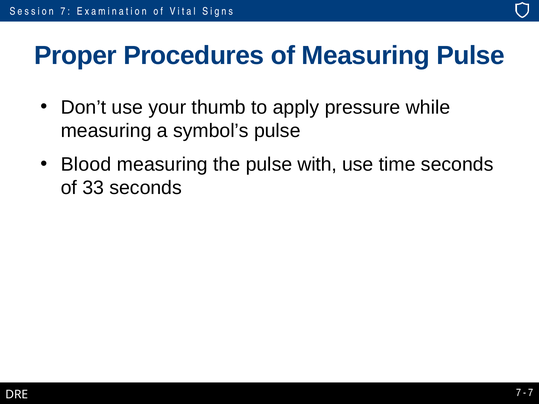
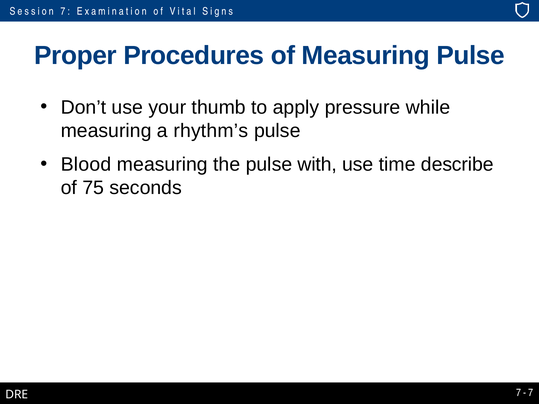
symbol’s: symbol’s -> rhythm’s
time seconds: seconds -> describe
33: 33 -> 75
